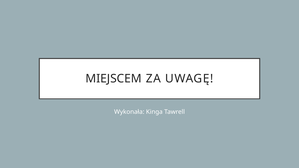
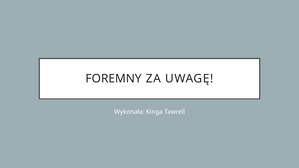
MIEJSCEM: MIEJSCEM -> FOREMNY
